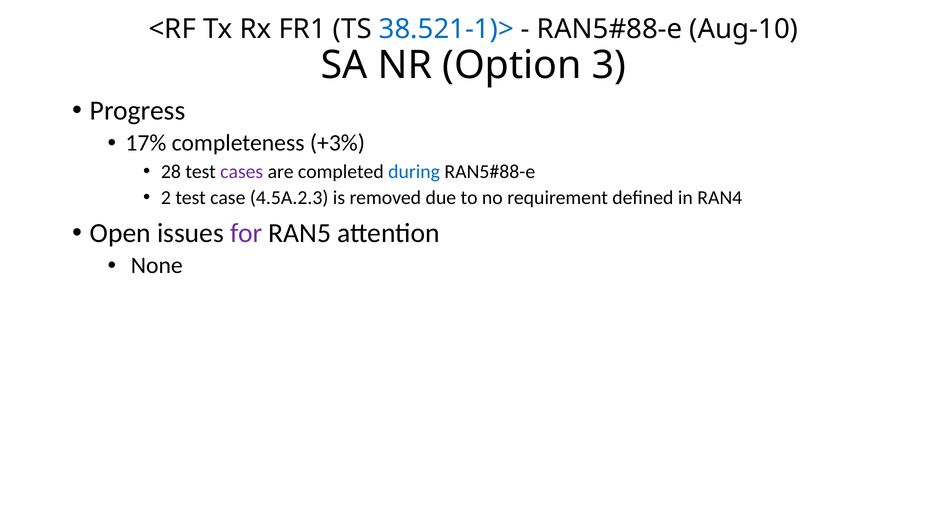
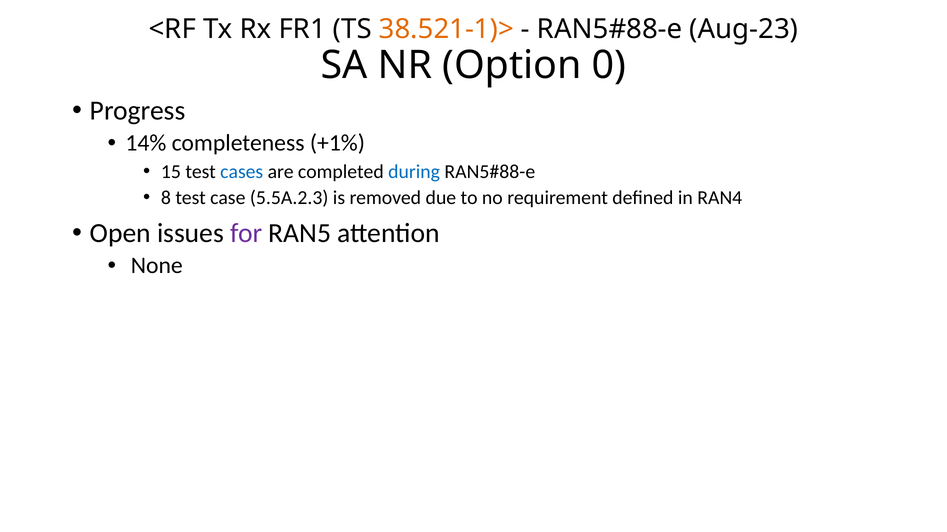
38.521-1)> colour: blue -> orange
Aug-10: Aug-10 -> Aug-23
3: 3 -> 0
17%: 17% -> 14%
+3%: +3% -> +1%
28: 28 -> 15
cases colour: purple -> blue
2: 2 -> 8
4.5A.2.3: 4.5A.2.3 -> 5.5A.2.3
